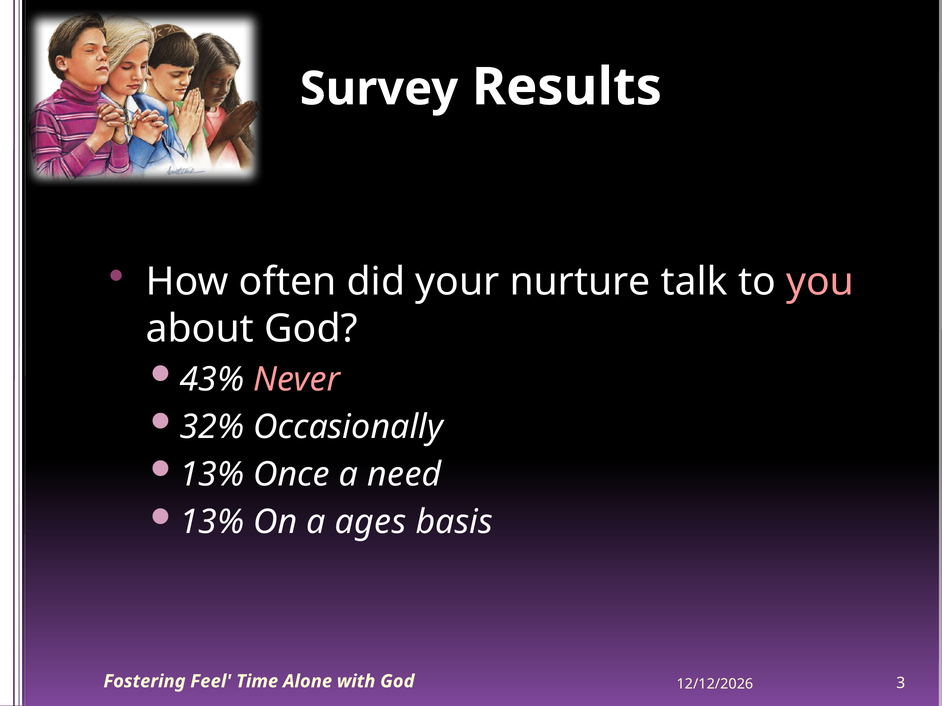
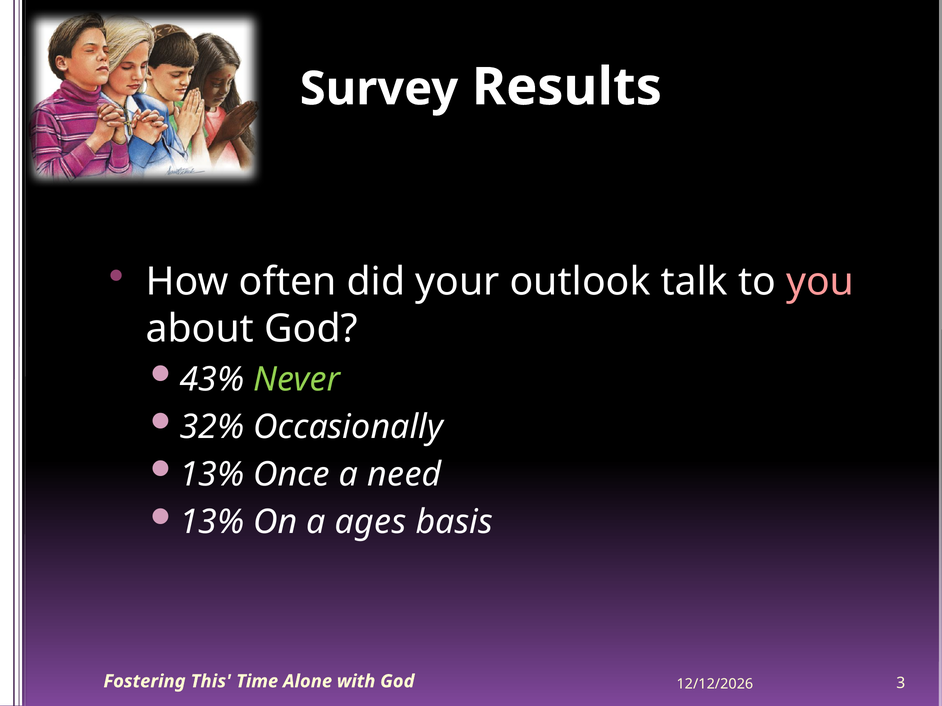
nurture: nurture -> outlook
Never colour: pink -> light green
Feel: Feel -> This
